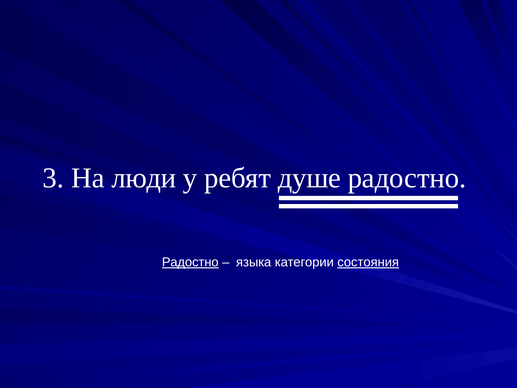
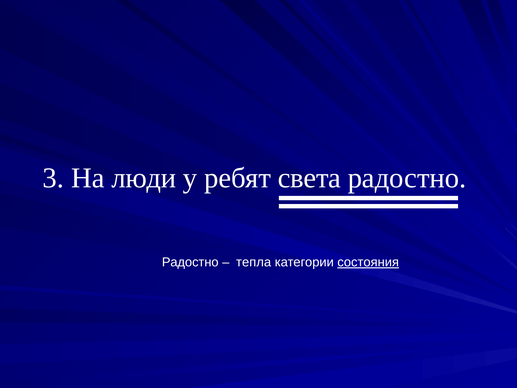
душе: душе -> света
Радостно at (190, 262) underline: present -> none
языка: языка -> тепла
